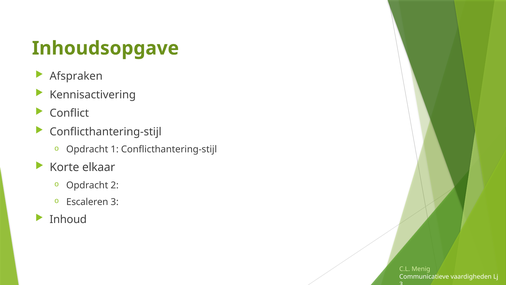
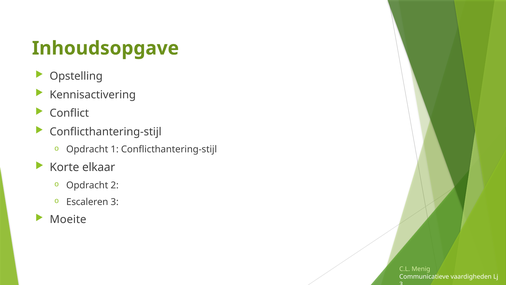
Afspraken: Afspraken -> Opstelling
Inhoud: Inhoud -> Moeite
